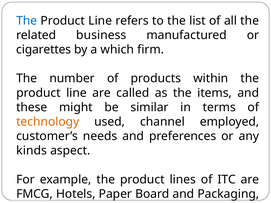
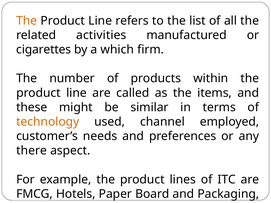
The at (27, 21) colour: blue -> orange
business: business -> activities
kinds: kinds -> there
